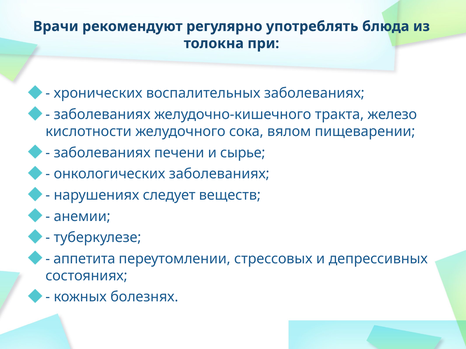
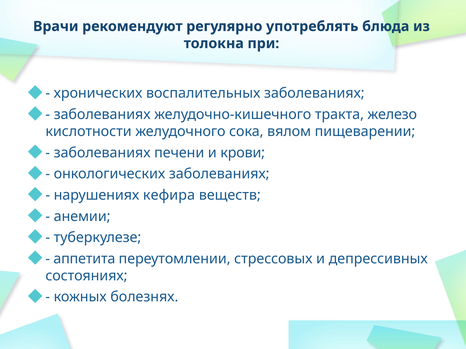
сырье: сырье -> крови
следует: следует -> кефира
